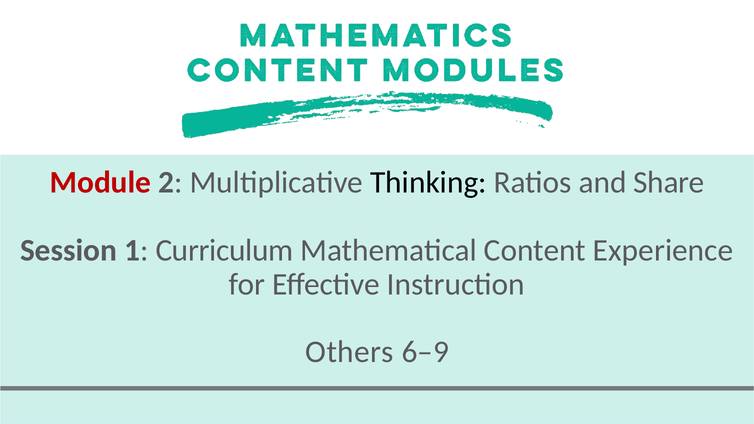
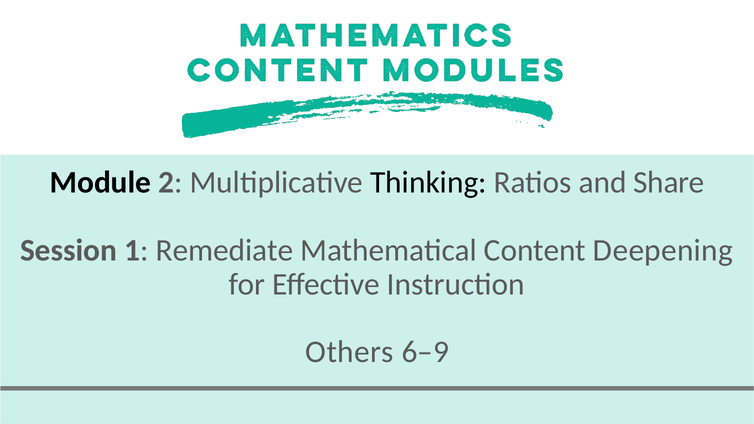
Module colour: red -> black
Curriculum: Curriculum -> Remediate
Experience: Experience -> Deepening
